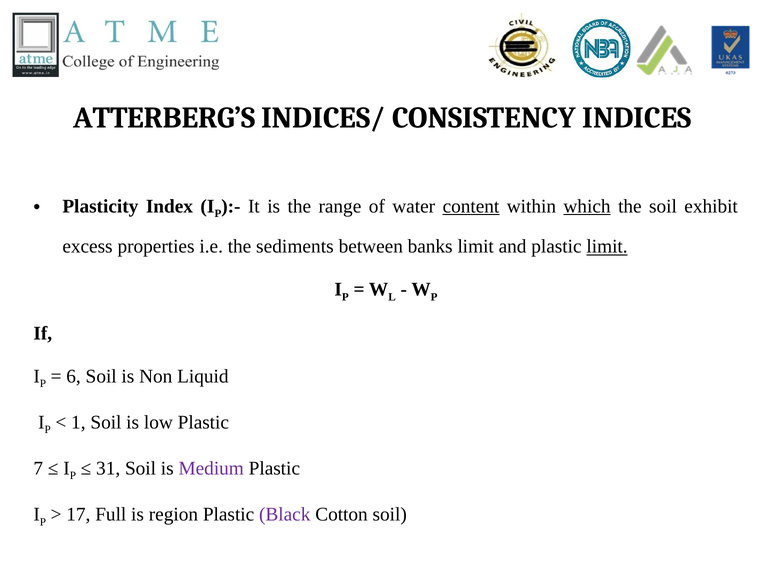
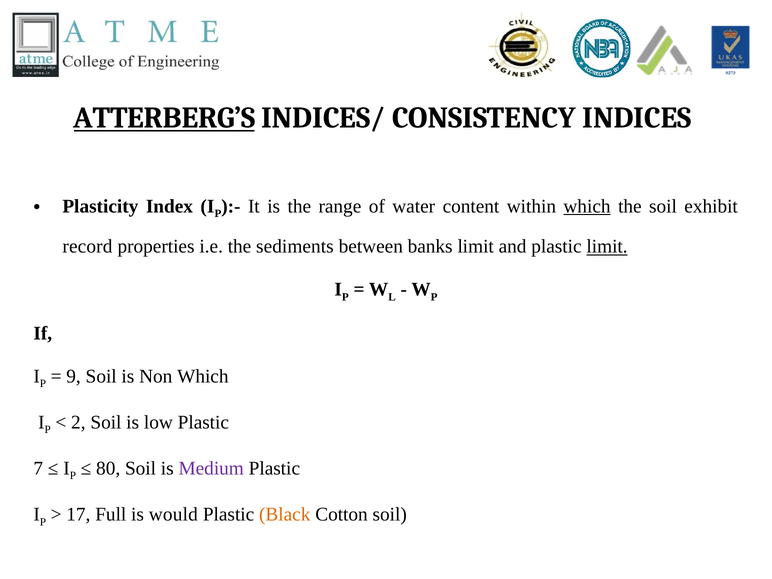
ATTERBERG’S underline: none -> present
content underline: present -> none
excess: excess -> record
6: 6 -> 9
Non Liquid: Liquid -> Which
1: 1 -> 2
31: 31 -> 80
region: region -> would
Black colour: purple -> orange
